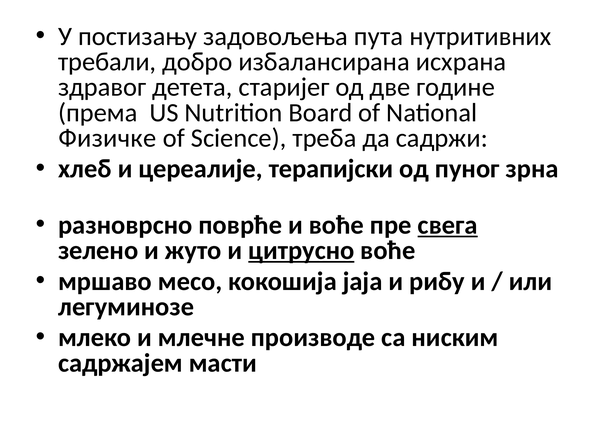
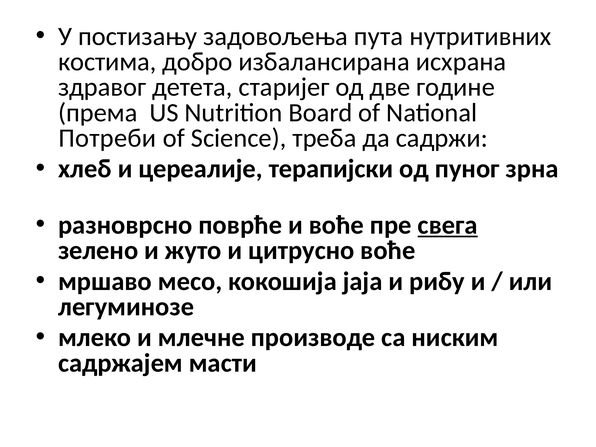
требали: требали -> костима
Физичке: Физичке -> Потреби
цитрусно underline: present -> none
